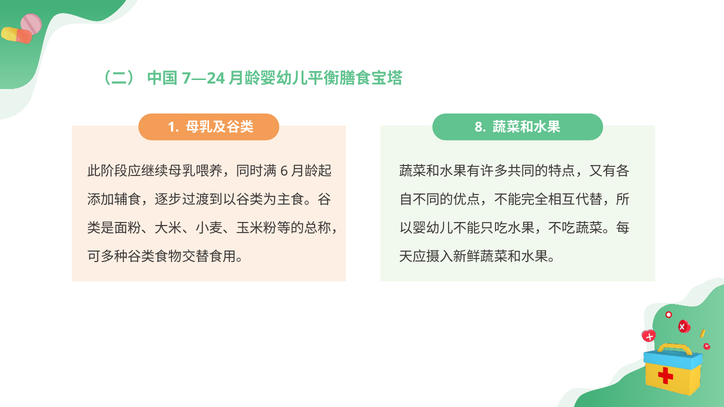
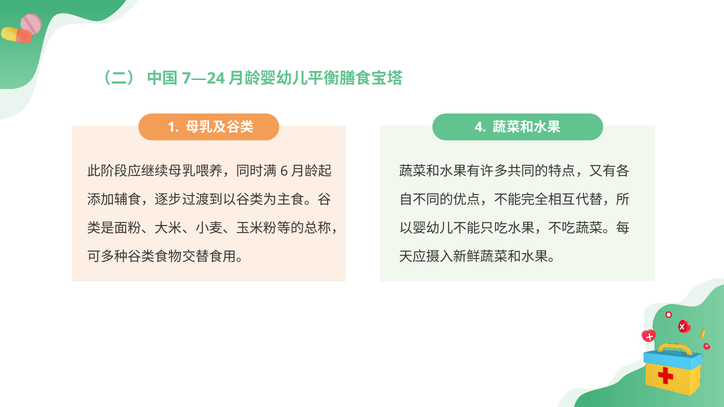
8: 8 -> 4
